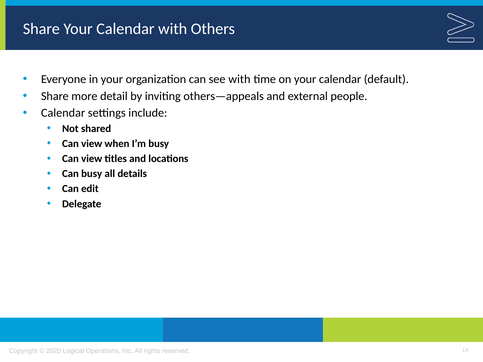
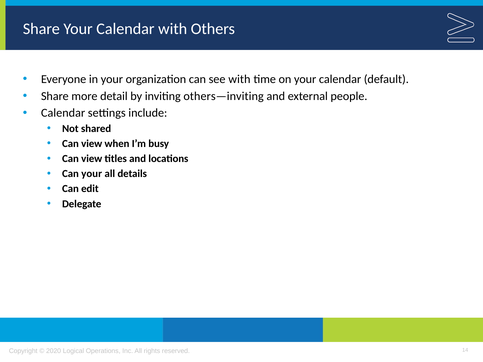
others—appeals: others—appeals -> others—inviting
Can busy: busy -> your
